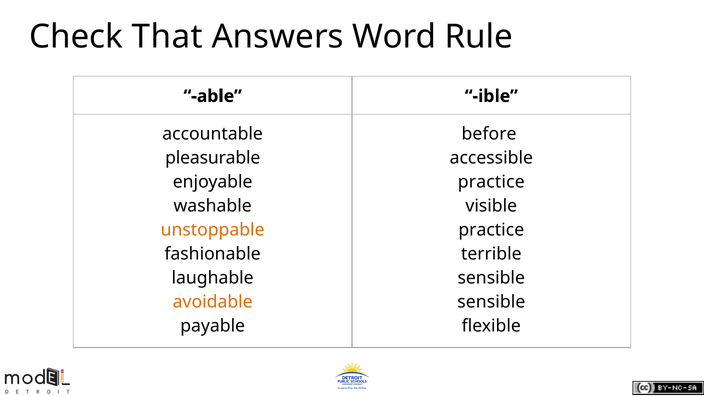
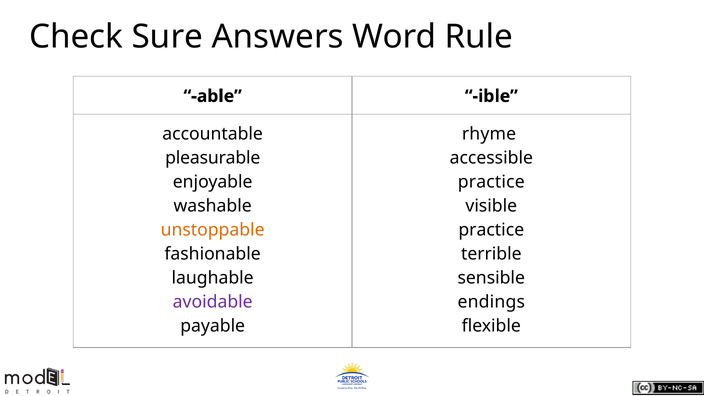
That: That -> Sure
before: before -> rhyme
avoidable colour: orange -> purple
sensible at (491, 302): sensible -> endings
